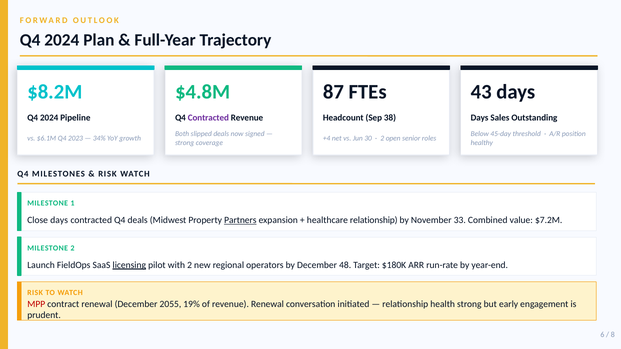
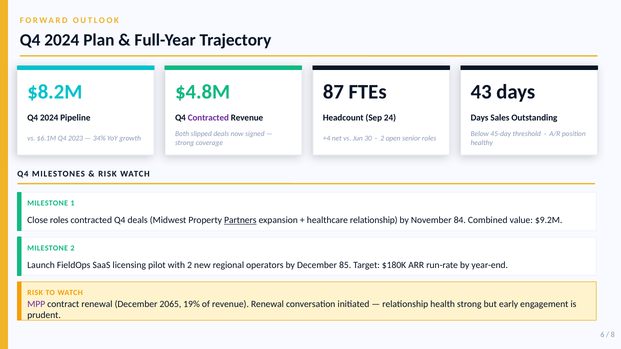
38: 38 -> 24
Close days: days -> roles
33: 33 -> 84
$7.2M: $7.2M -> $9.2M
licensing underline: present -> none
48: 48 -> 85
MPP colour: red -> purple
2055: 2055 -> 2065
